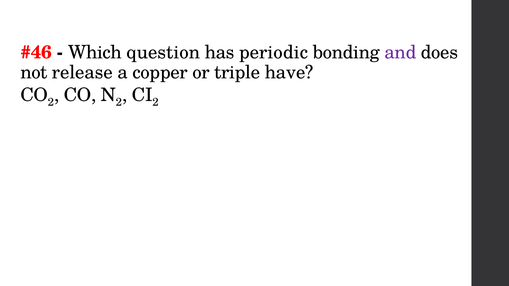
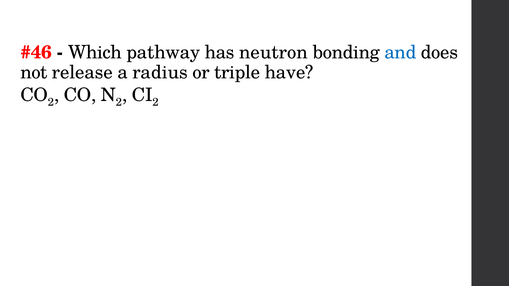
question: question -> pathway
periodic: periodic -> neutron
and colour: purple -> blue
copper: copper -> radius
